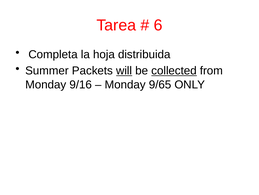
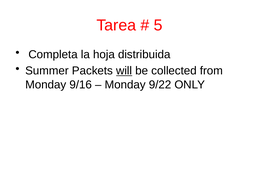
6: 6 -> 5
collected underline: present -> none
9/65: 9/65 -> 9/22
